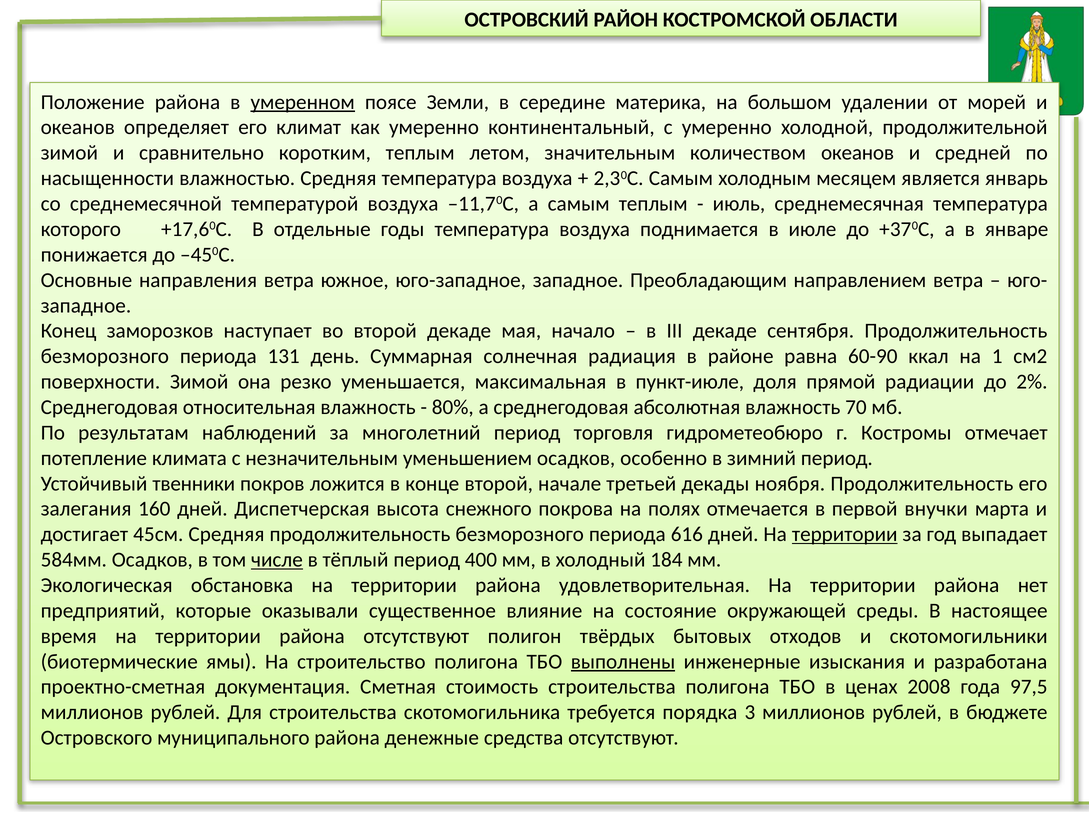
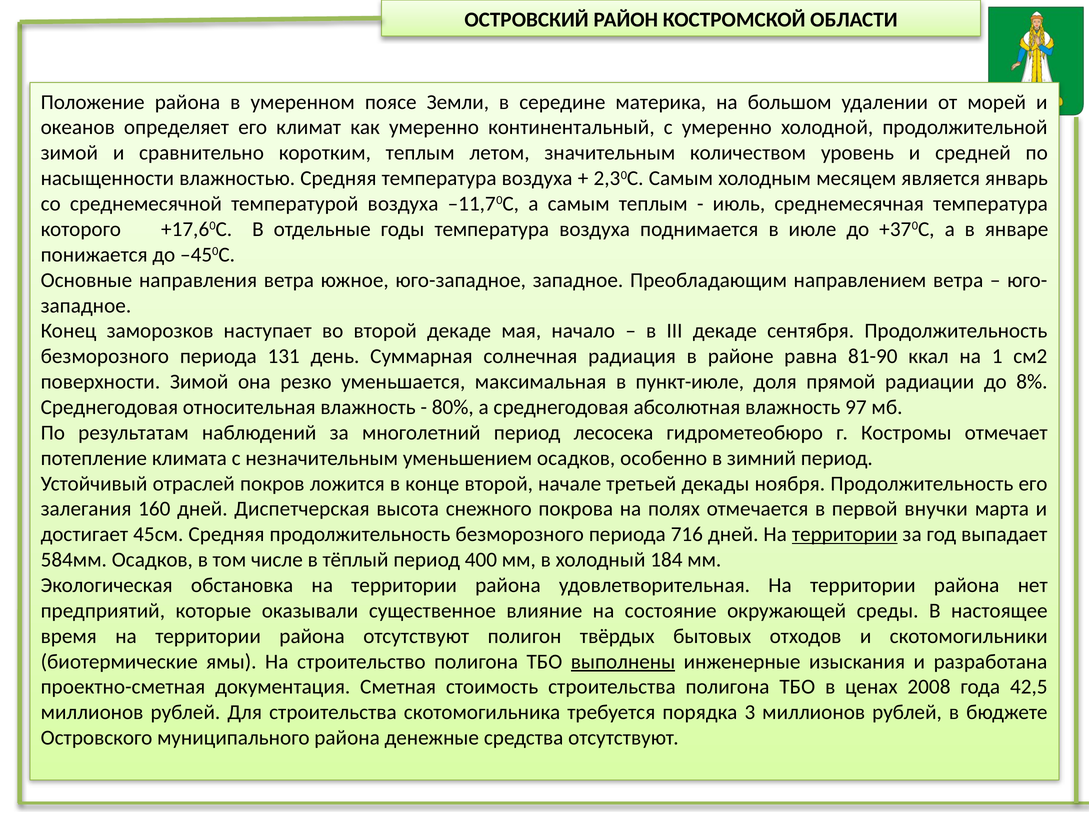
умеренном underline: present -> none
количеством океанов: океанов -> уровень
60-90: 60-90 -> 81-90
2%: 2% -> 8%
70: 70 -> 97
торговля: торговля -> лесосека
твенники: твенники -> отраслей
616: 616 -> 716
числе underline: present -> none
97,5: 97,5 -> 42,5
